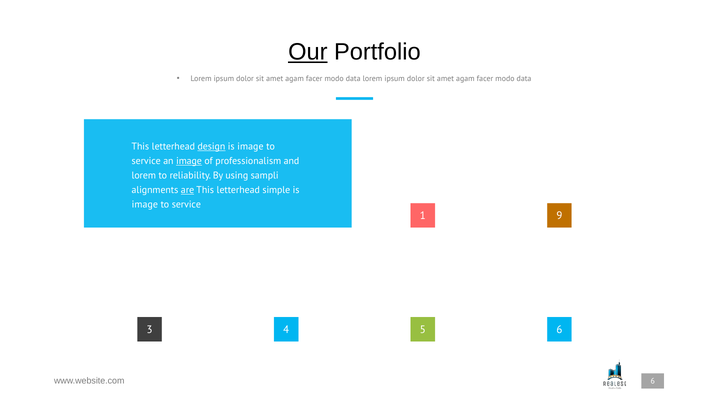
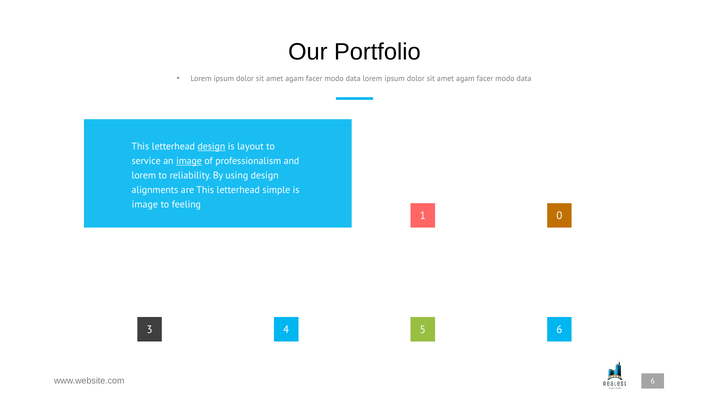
Our underline: present -> none
image at (250, 146): image -> layout
using sampli: sampli -> design
are underline: present -> none
service at (186, 204): service -> feeling
9: 9 -> 0
